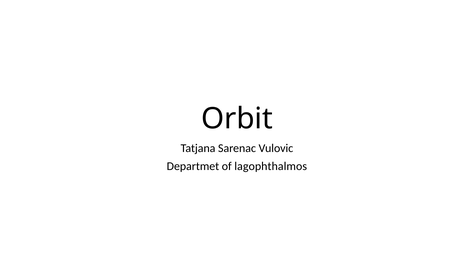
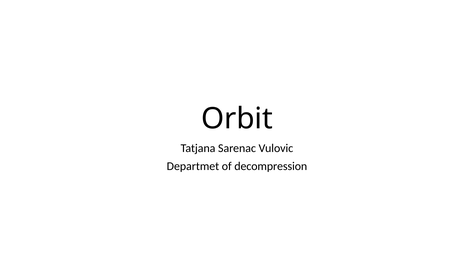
lagophthalmos: lagophthalmos -> decompression
